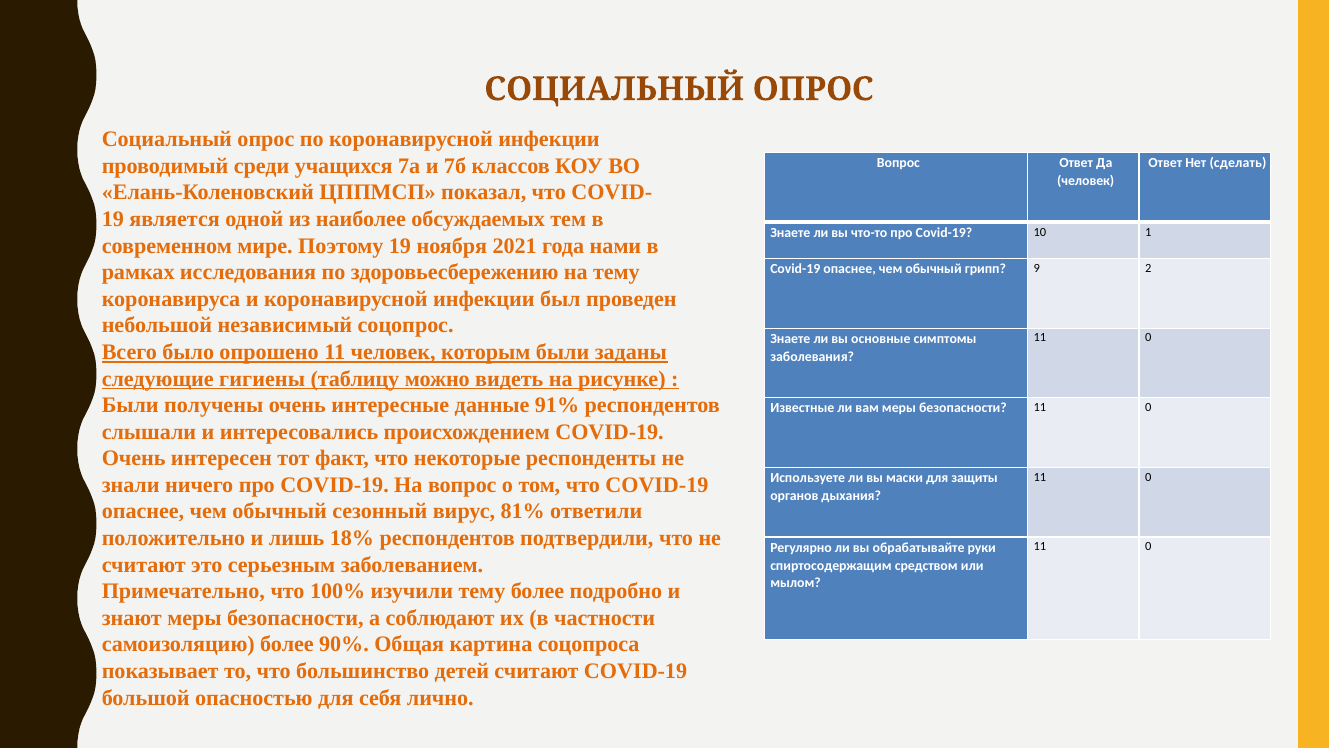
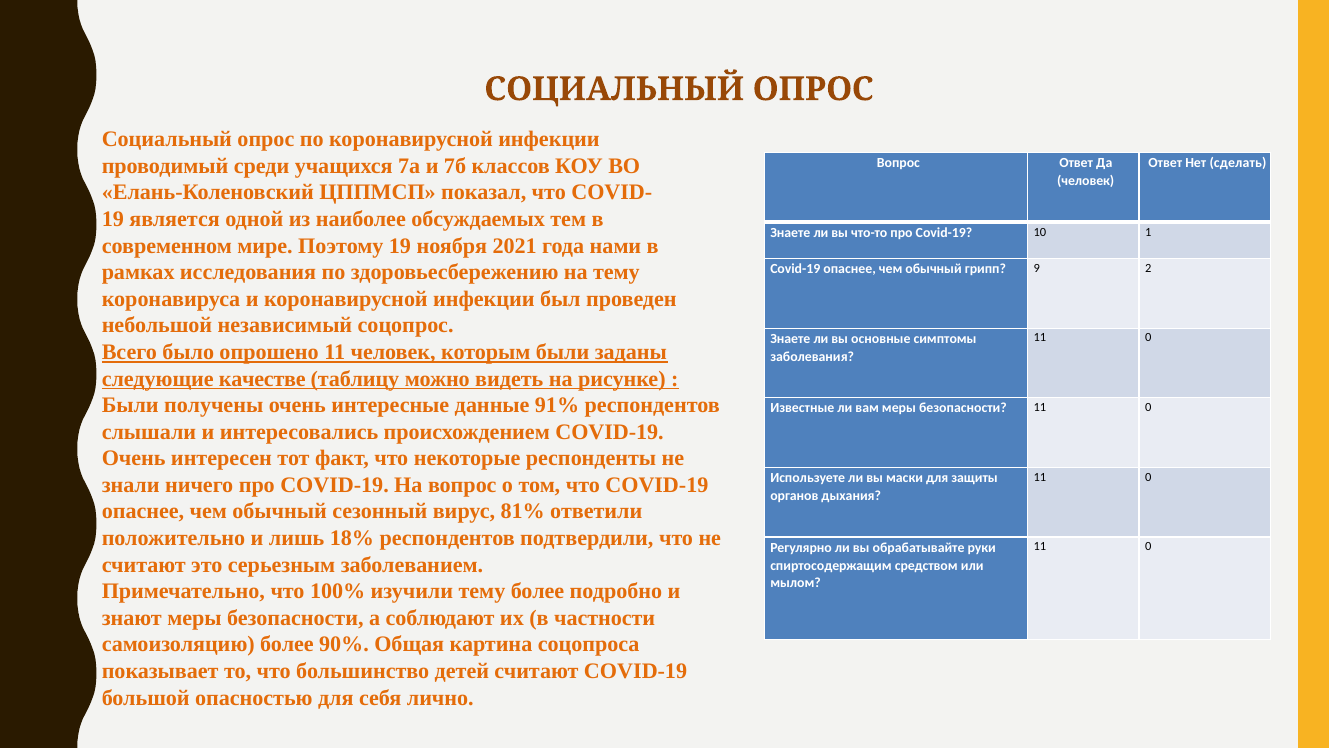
гигиены: гигиены -> качестве
